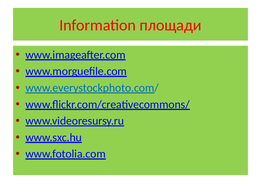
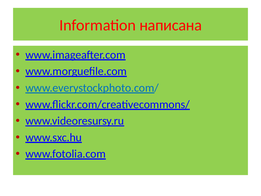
площади: площади -> написана
